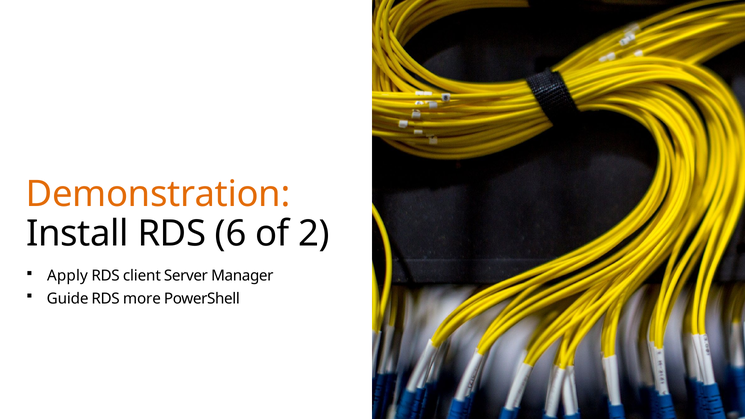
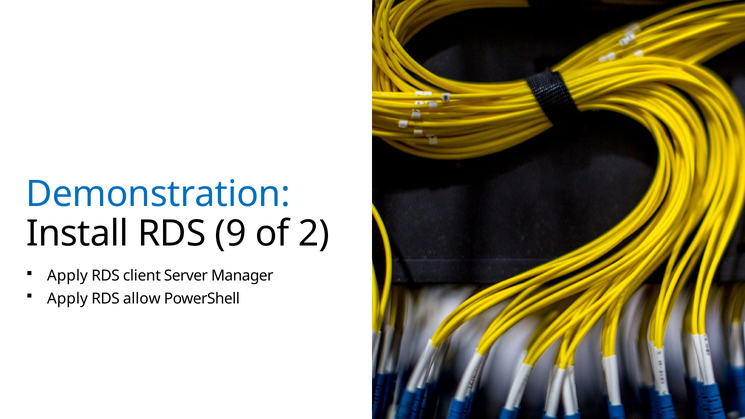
Demonstration colour: orange -> blue
6: 6 -> 9
Guide at (68, 299): Guide -> Apply
more: more -> allow
